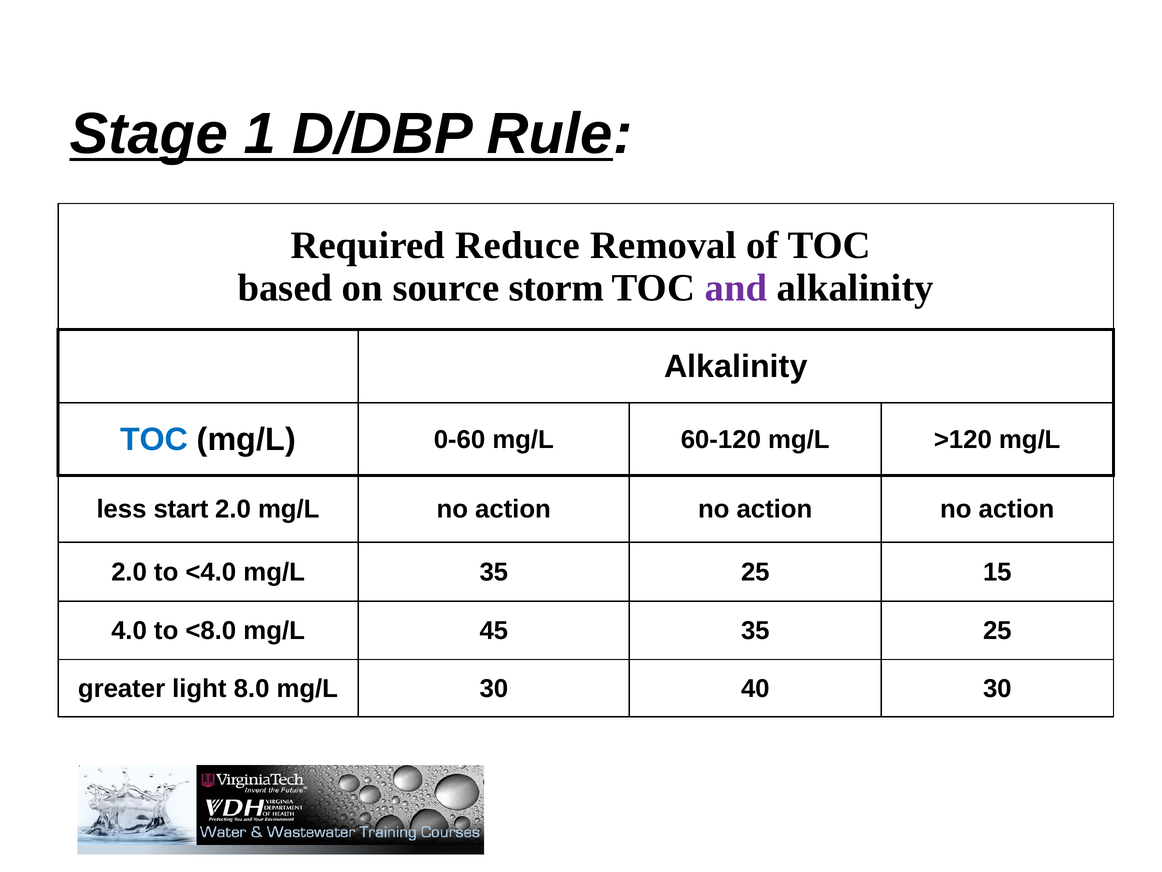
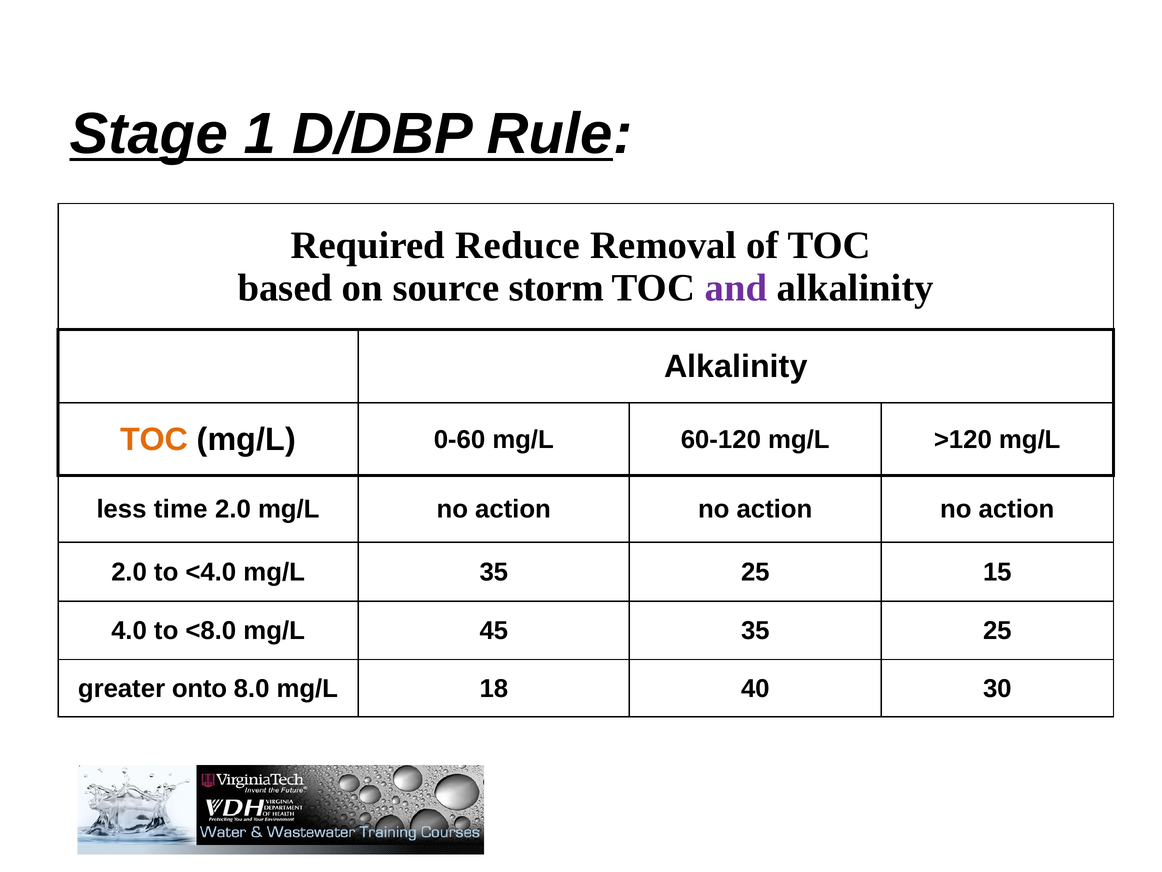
TOC at (154, 439) colour: blue -> orange
start: start -> time
light: light -> onto
mg/L 30: 30 -> 18
